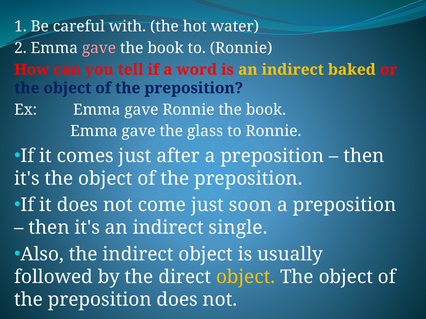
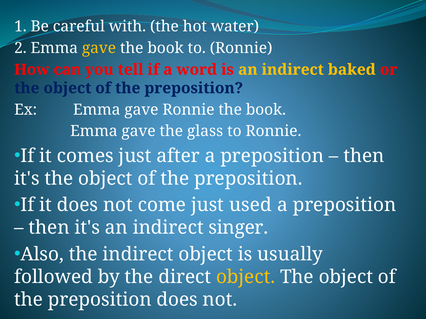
gave at (99, 48) colour: pink -> yellow
soon: soon -> used
single: single -> singer
